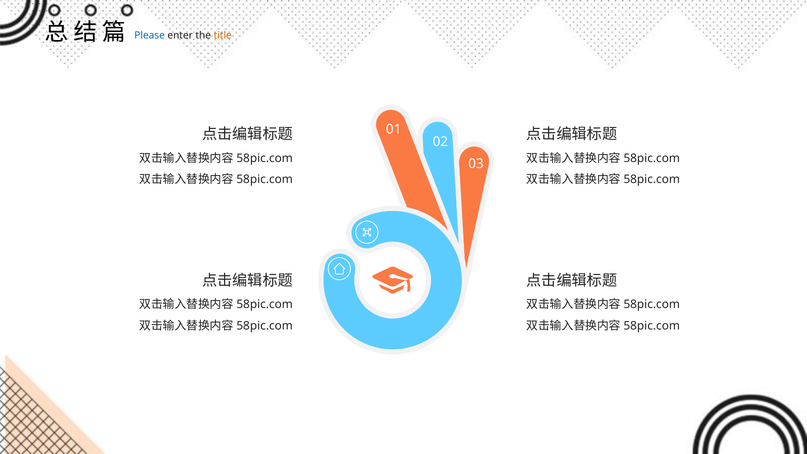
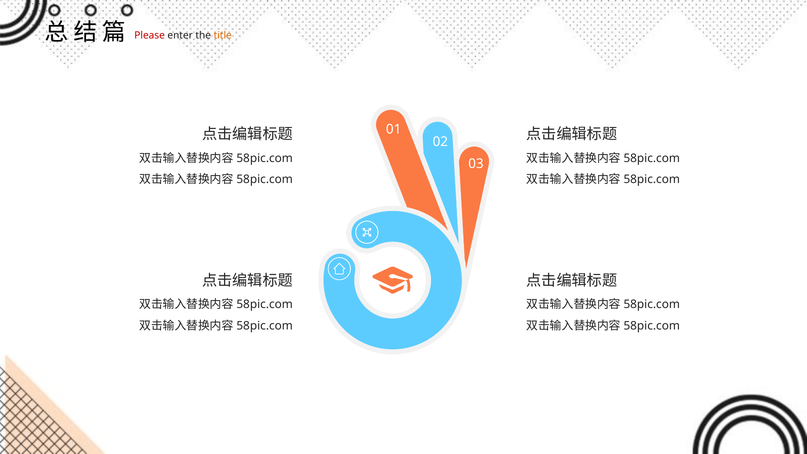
Please colour: blue -> red
